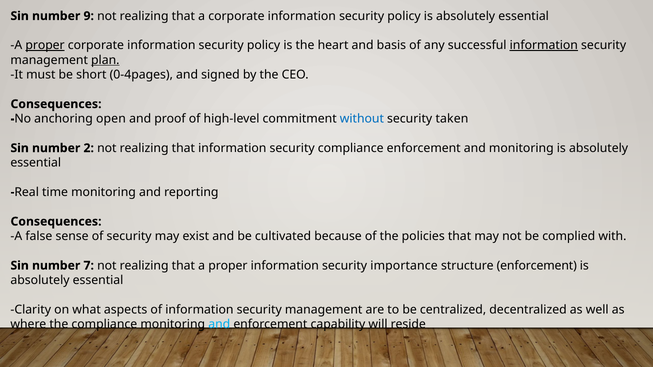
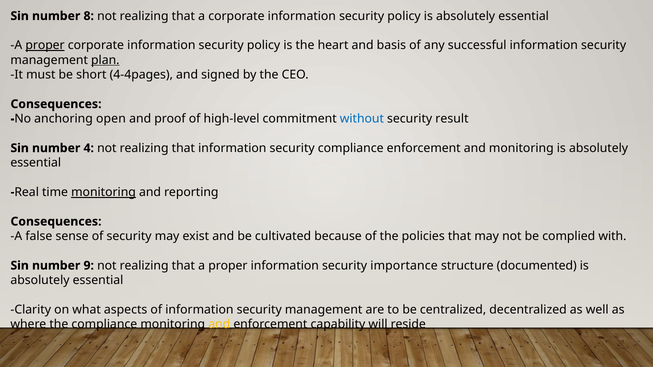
9: 9 -> 8
information at (544, 45) underline: present -> none
0-4pages: 0-4pages -> 4-4pages
taken: taken -> result
2: 2 -> 4
monitoring at (104, 192) underline: none -> present
7: 7 -> 9
structure enforcement: enforcement -> documented
and at (219, 325) colour: light blue -> yellow
